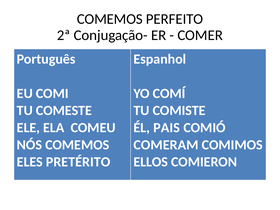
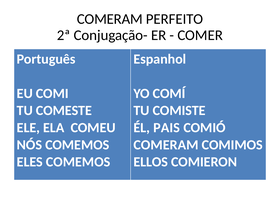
COMEMOS at (110, 19): COMEMOS -> COMERAM
ELES PRETÉRITO: PRETÉRITO -> COMEMOS
